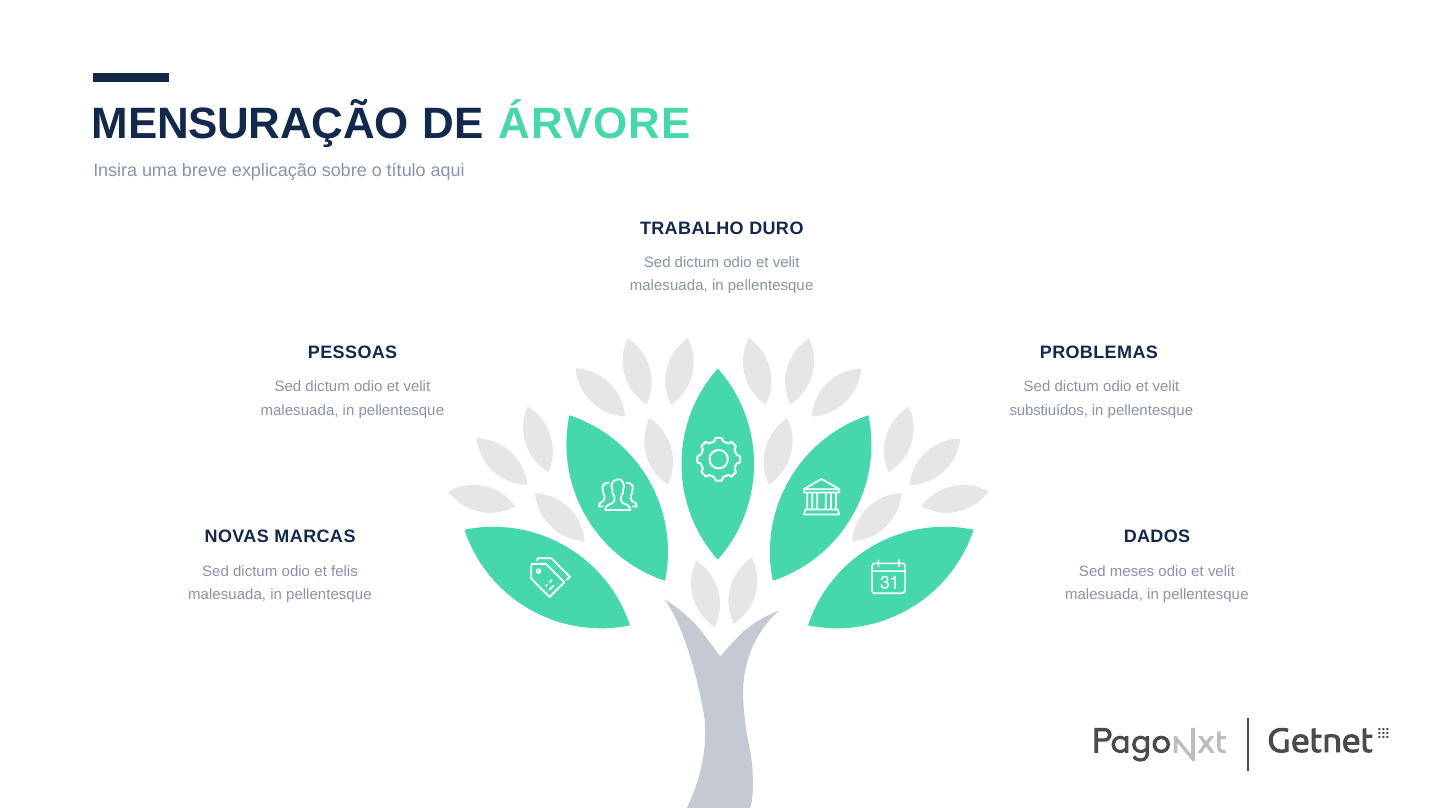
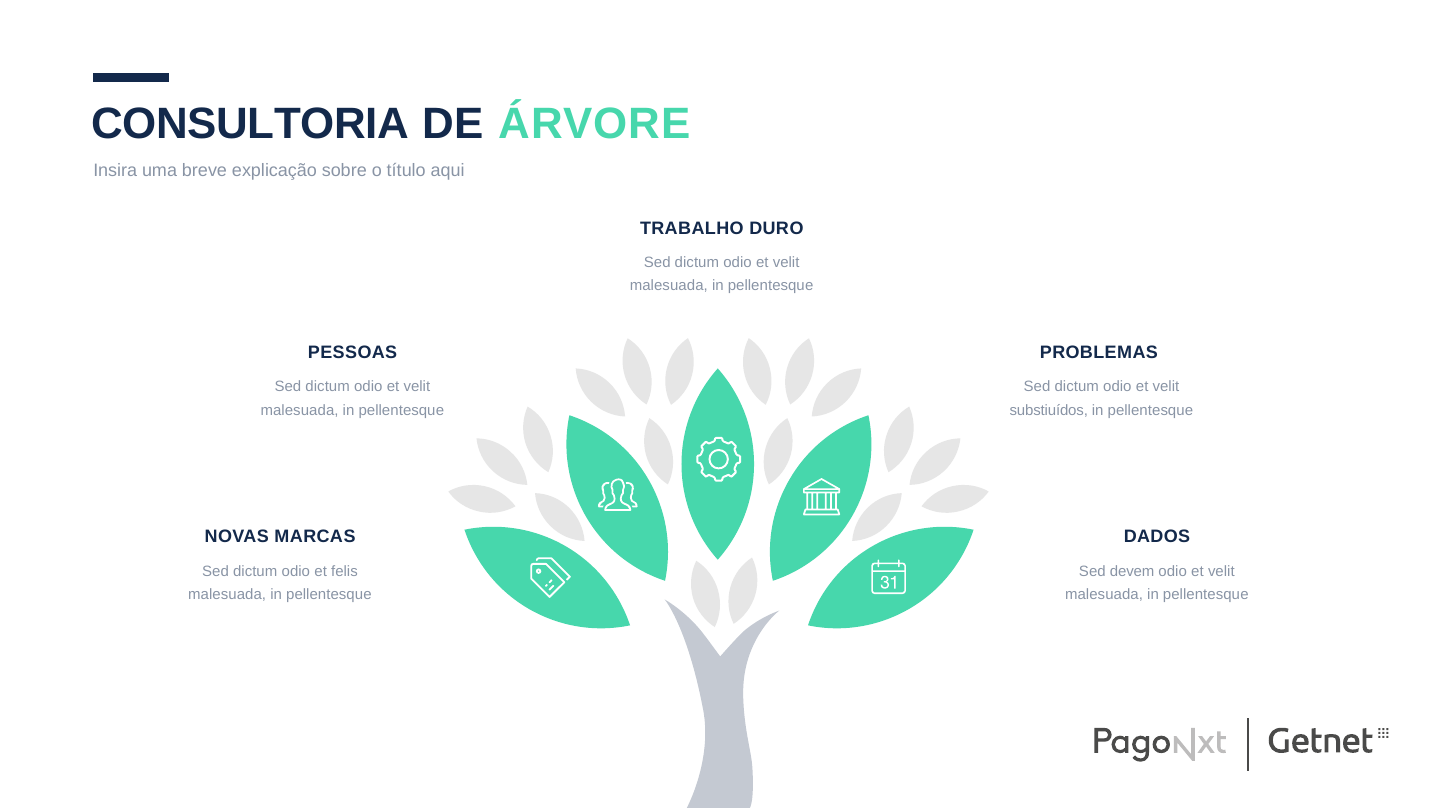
MENSURAÇÃO: MENSURAÇÃO -> CONSULTORIA
meses: meses -> devem
